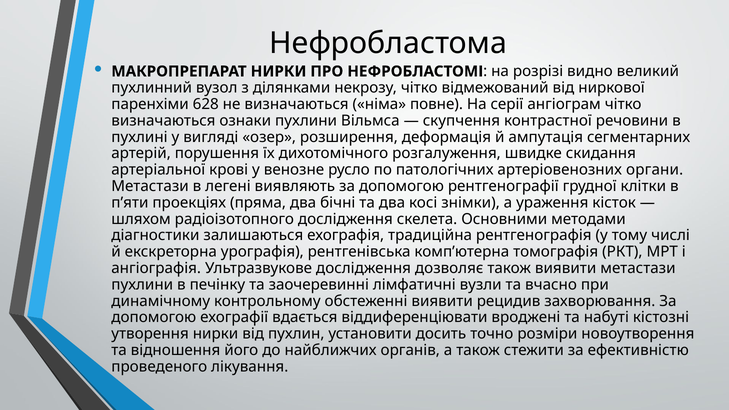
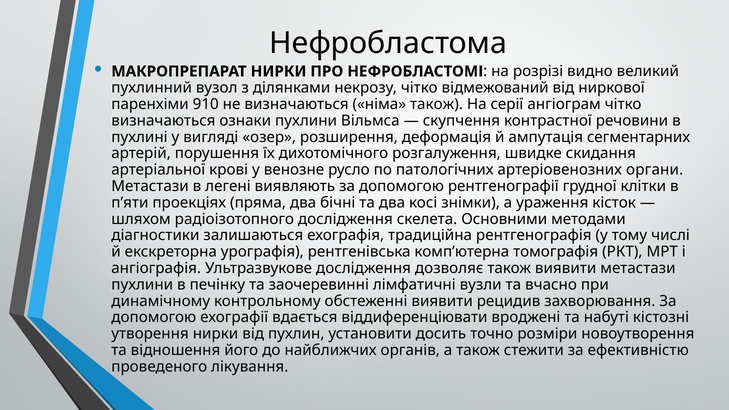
628: 628 -> 910
німа повне: повне -> також
